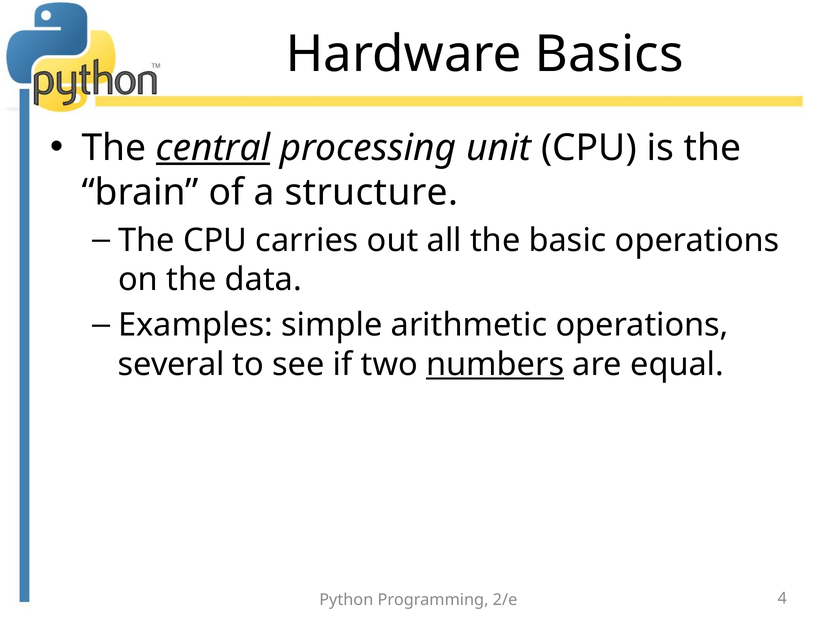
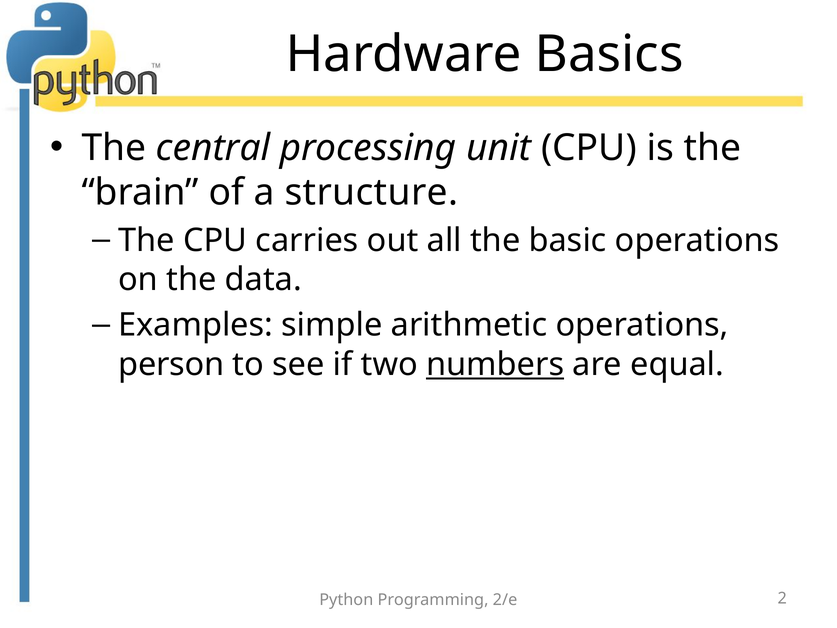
central underline: present -> none
several: several -> person
4: 4 -> 2
